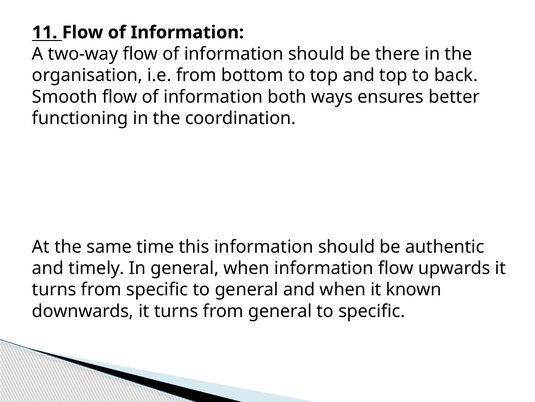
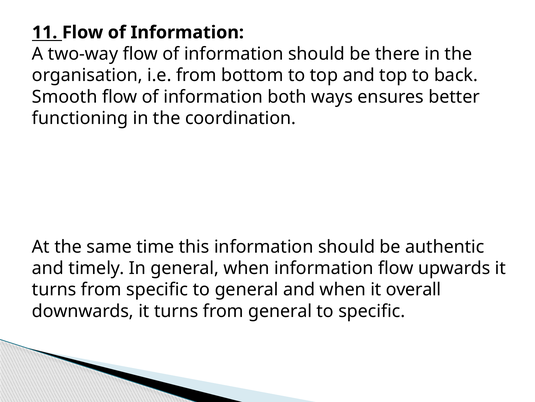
known: known -> overall
